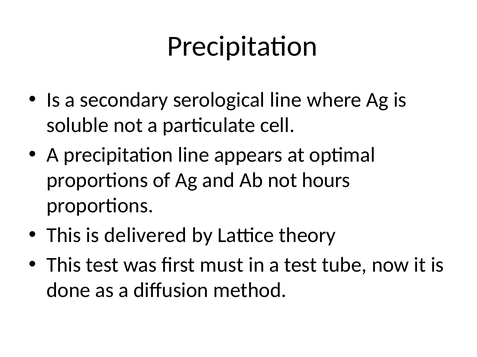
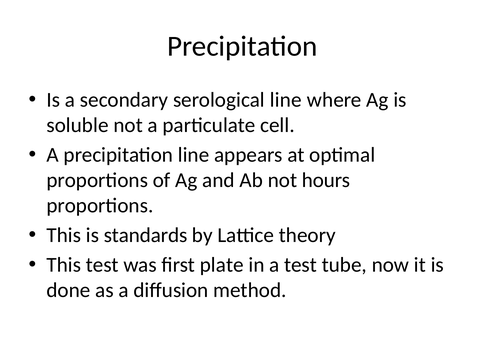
delivered: delivered -> standards
must: must -> plate
